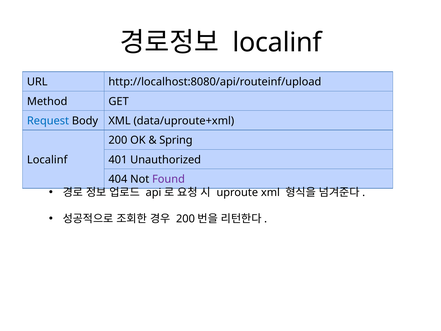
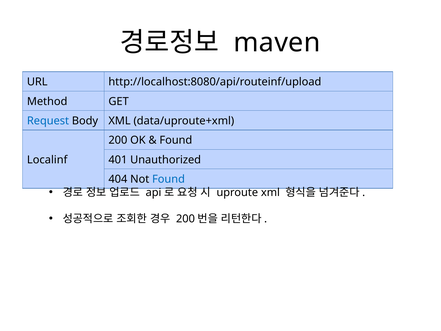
localinf at (277, 43): localinf -> maven
Spring at (176, 140): Spring -> Found
Found at (168, 179) colour: purple -> blue
